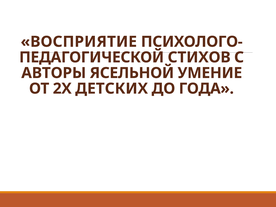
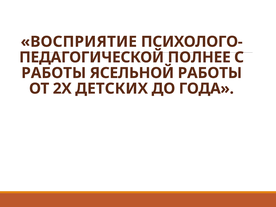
СТИХОВ: СТИХОВ -> ПОЛНЕЕ
АВТОРЫ at (54, 73): АВТОРЫ -> РАБОТЫ
ЯСЕЛЬНОЙ УМЕНИЕ: УМЕНИЕ -> РАБОТЫ
